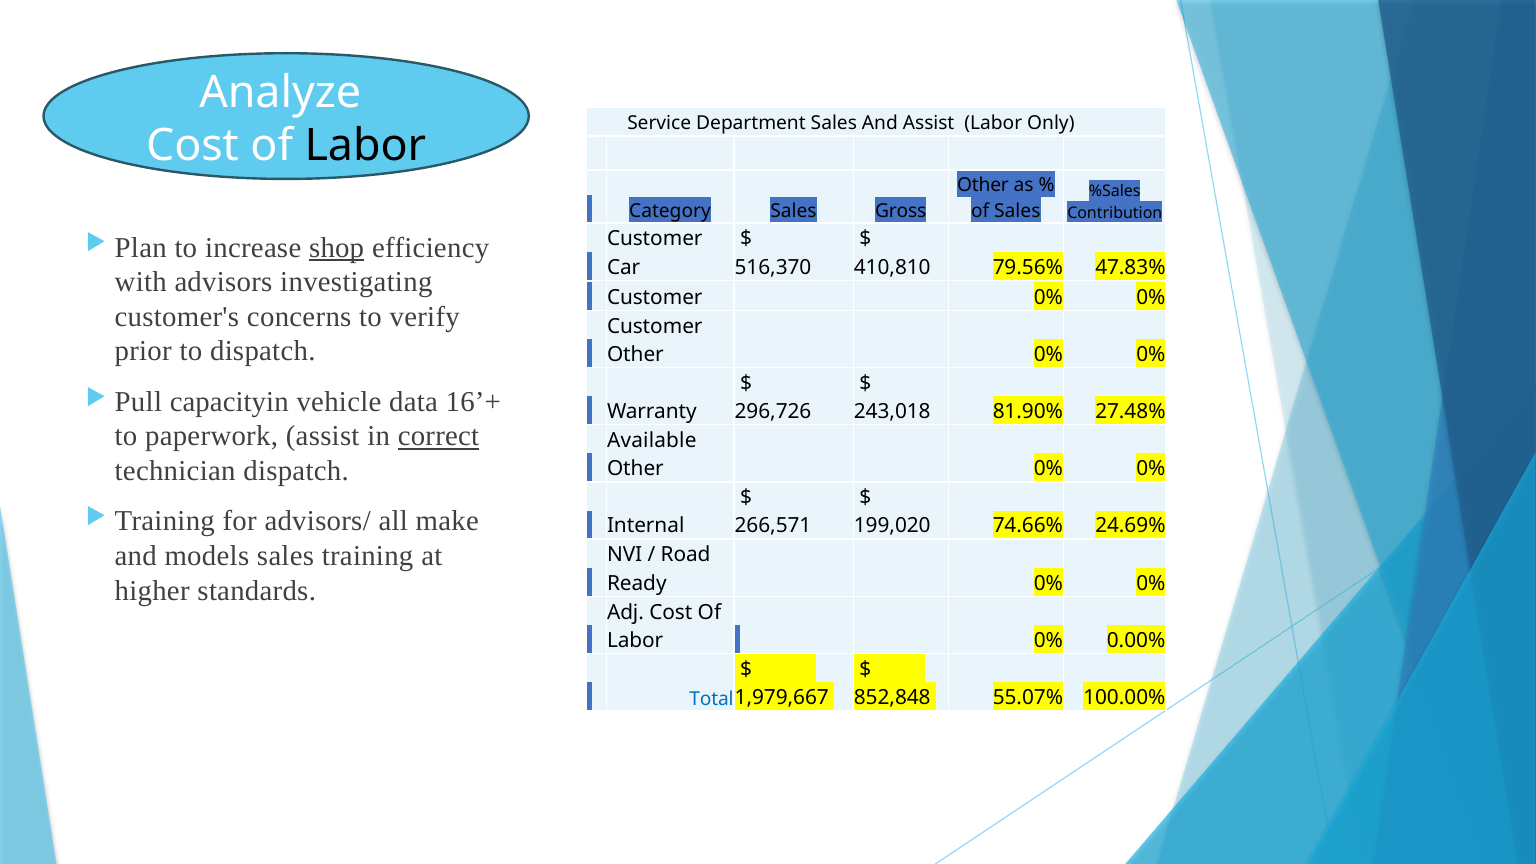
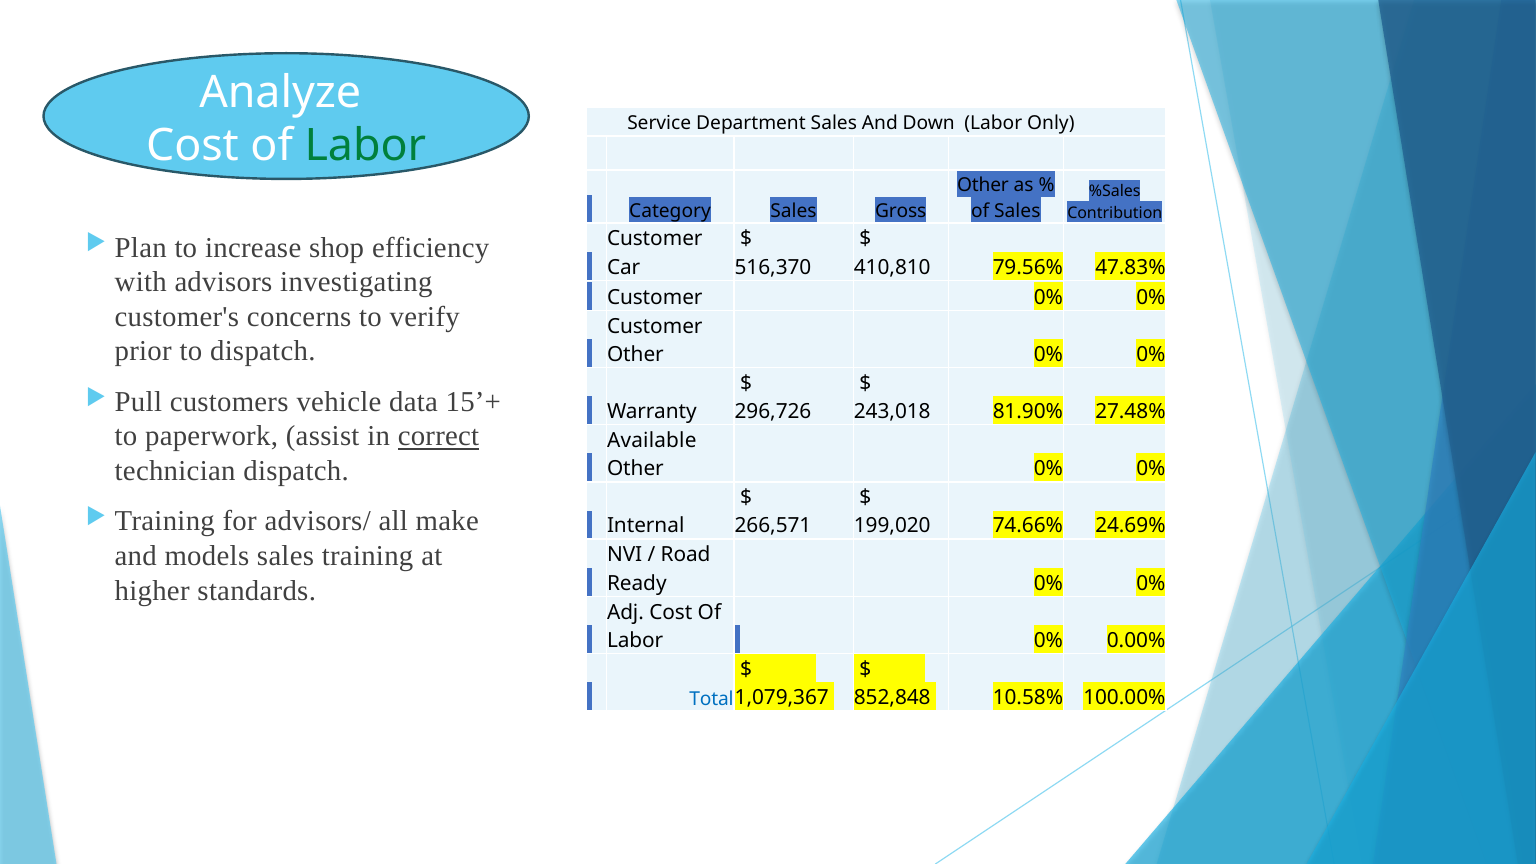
And Assist: Assist -> Down
Labor at (365, 146) colour: black -> green
shop underline: present -> none
capacityin: capacityin -> customers
16’+: 16’+ -> 15’+
1,979,667: 1,979,667 -> 1,079,367
55.07%: 55.07% -> 10.58%
